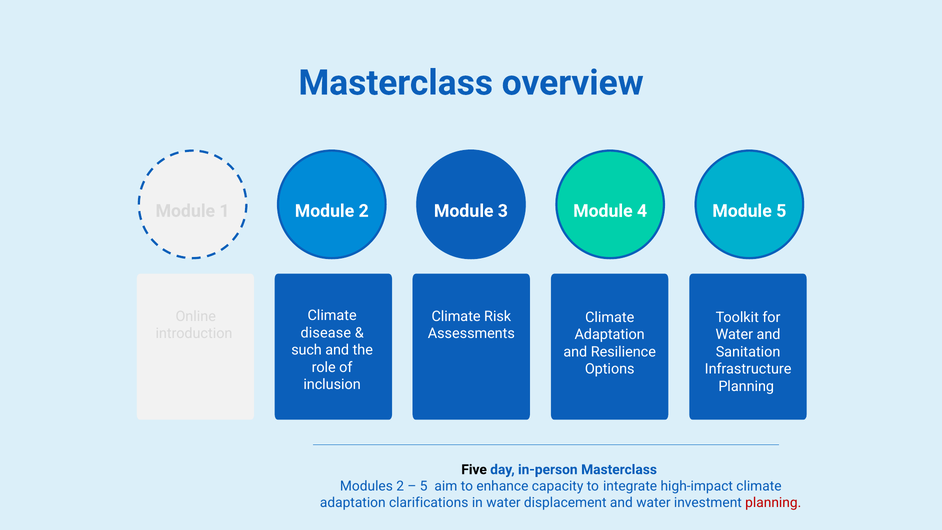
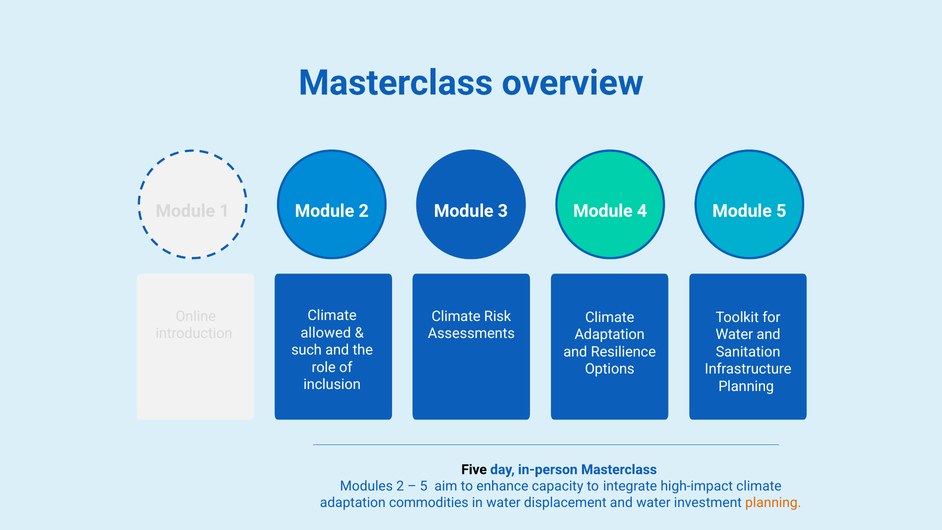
disease: disease -> allowed
clarifications: clarifications -> commodities
planning at (773, 502) colour: red -> orange
